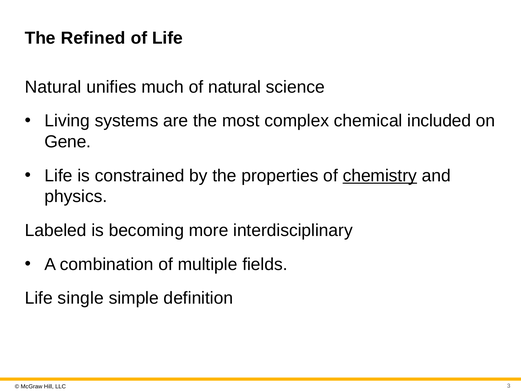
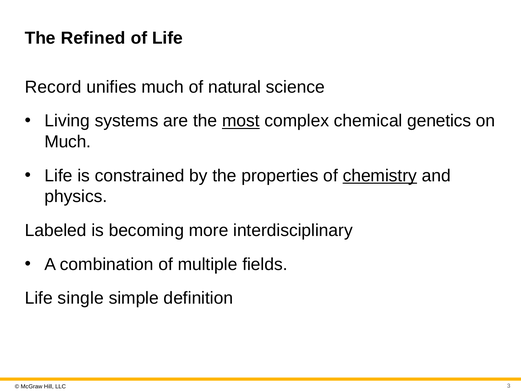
Natural at (53, 87): Natural -> Record
most underline: none -> present
included: included -> genetics
Gene at (68, 142): Gene -> Much
